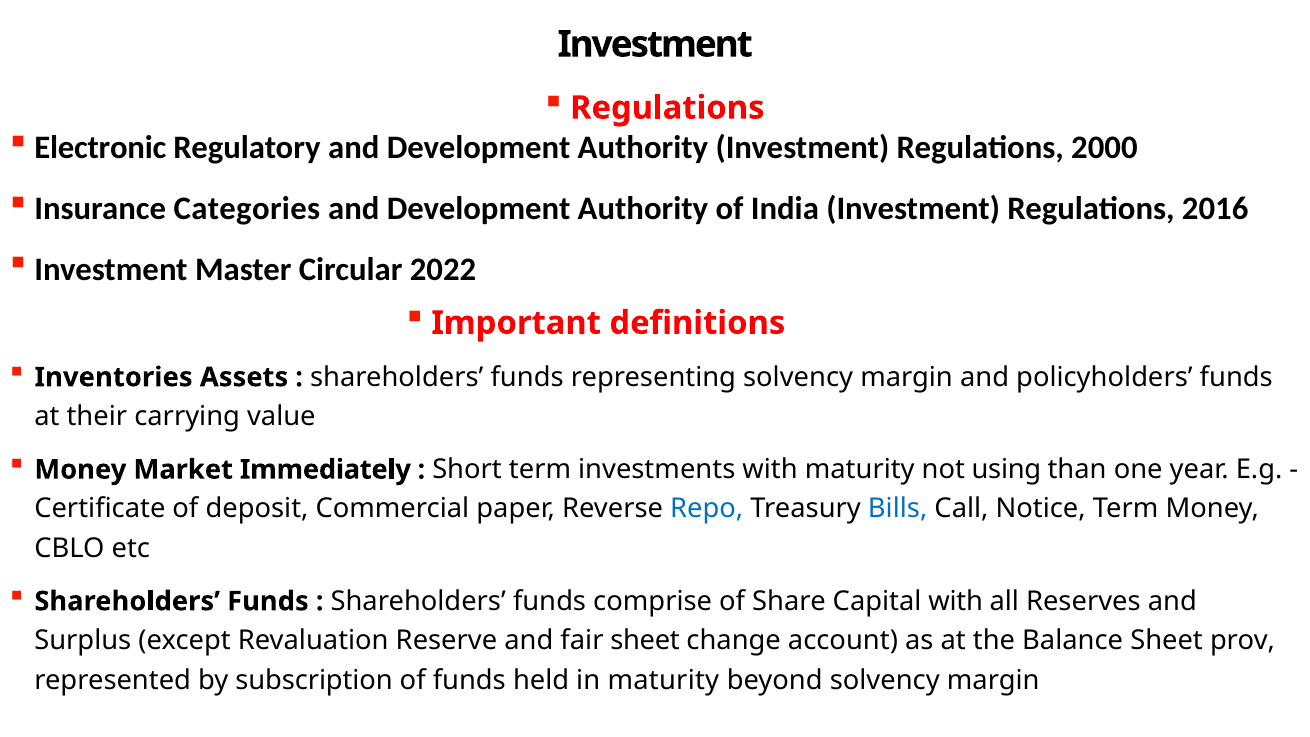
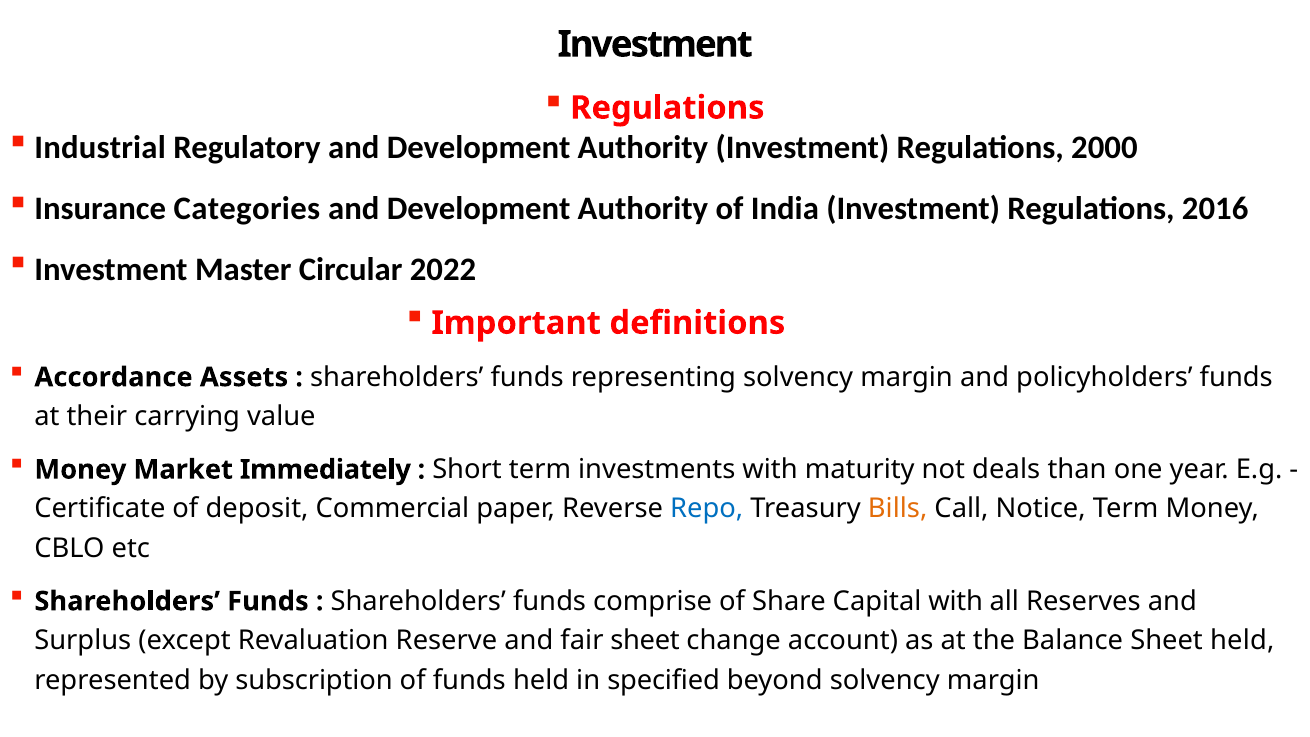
Electronic: Electronic -> Industrial
Inventories: Inventories -> Accordance
using: using -> deals
Bills colour: blue -> orange
Sheet prov: prov -> held
in maturity: maturity -> specified
